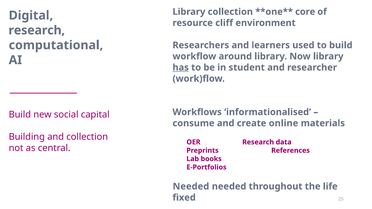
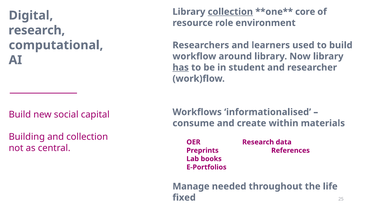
collection at (230, 12) underline: none -> present
cliff: cliff -> role
online: online -> within
Needed at (191, 187): Needed -> Manage
